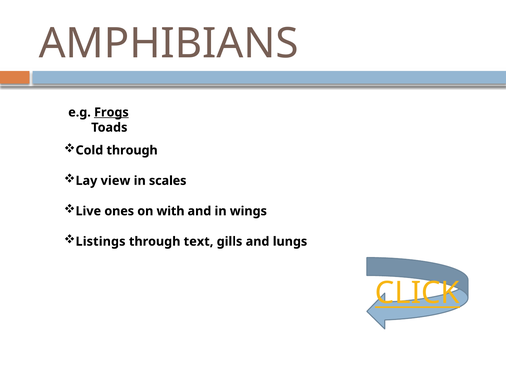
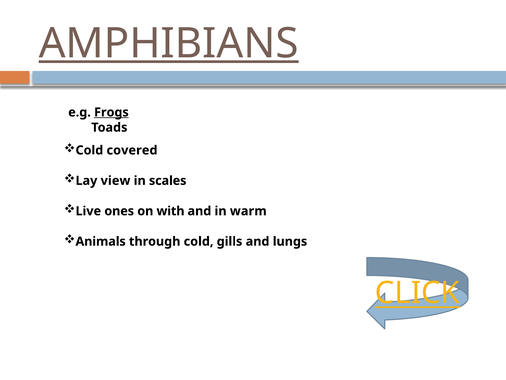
AMPHIBIANS underline: none -> present
Cold through: through -> covered
wings: wings -> warm
Listings: Listings -> Animals
through text: text -> cold
